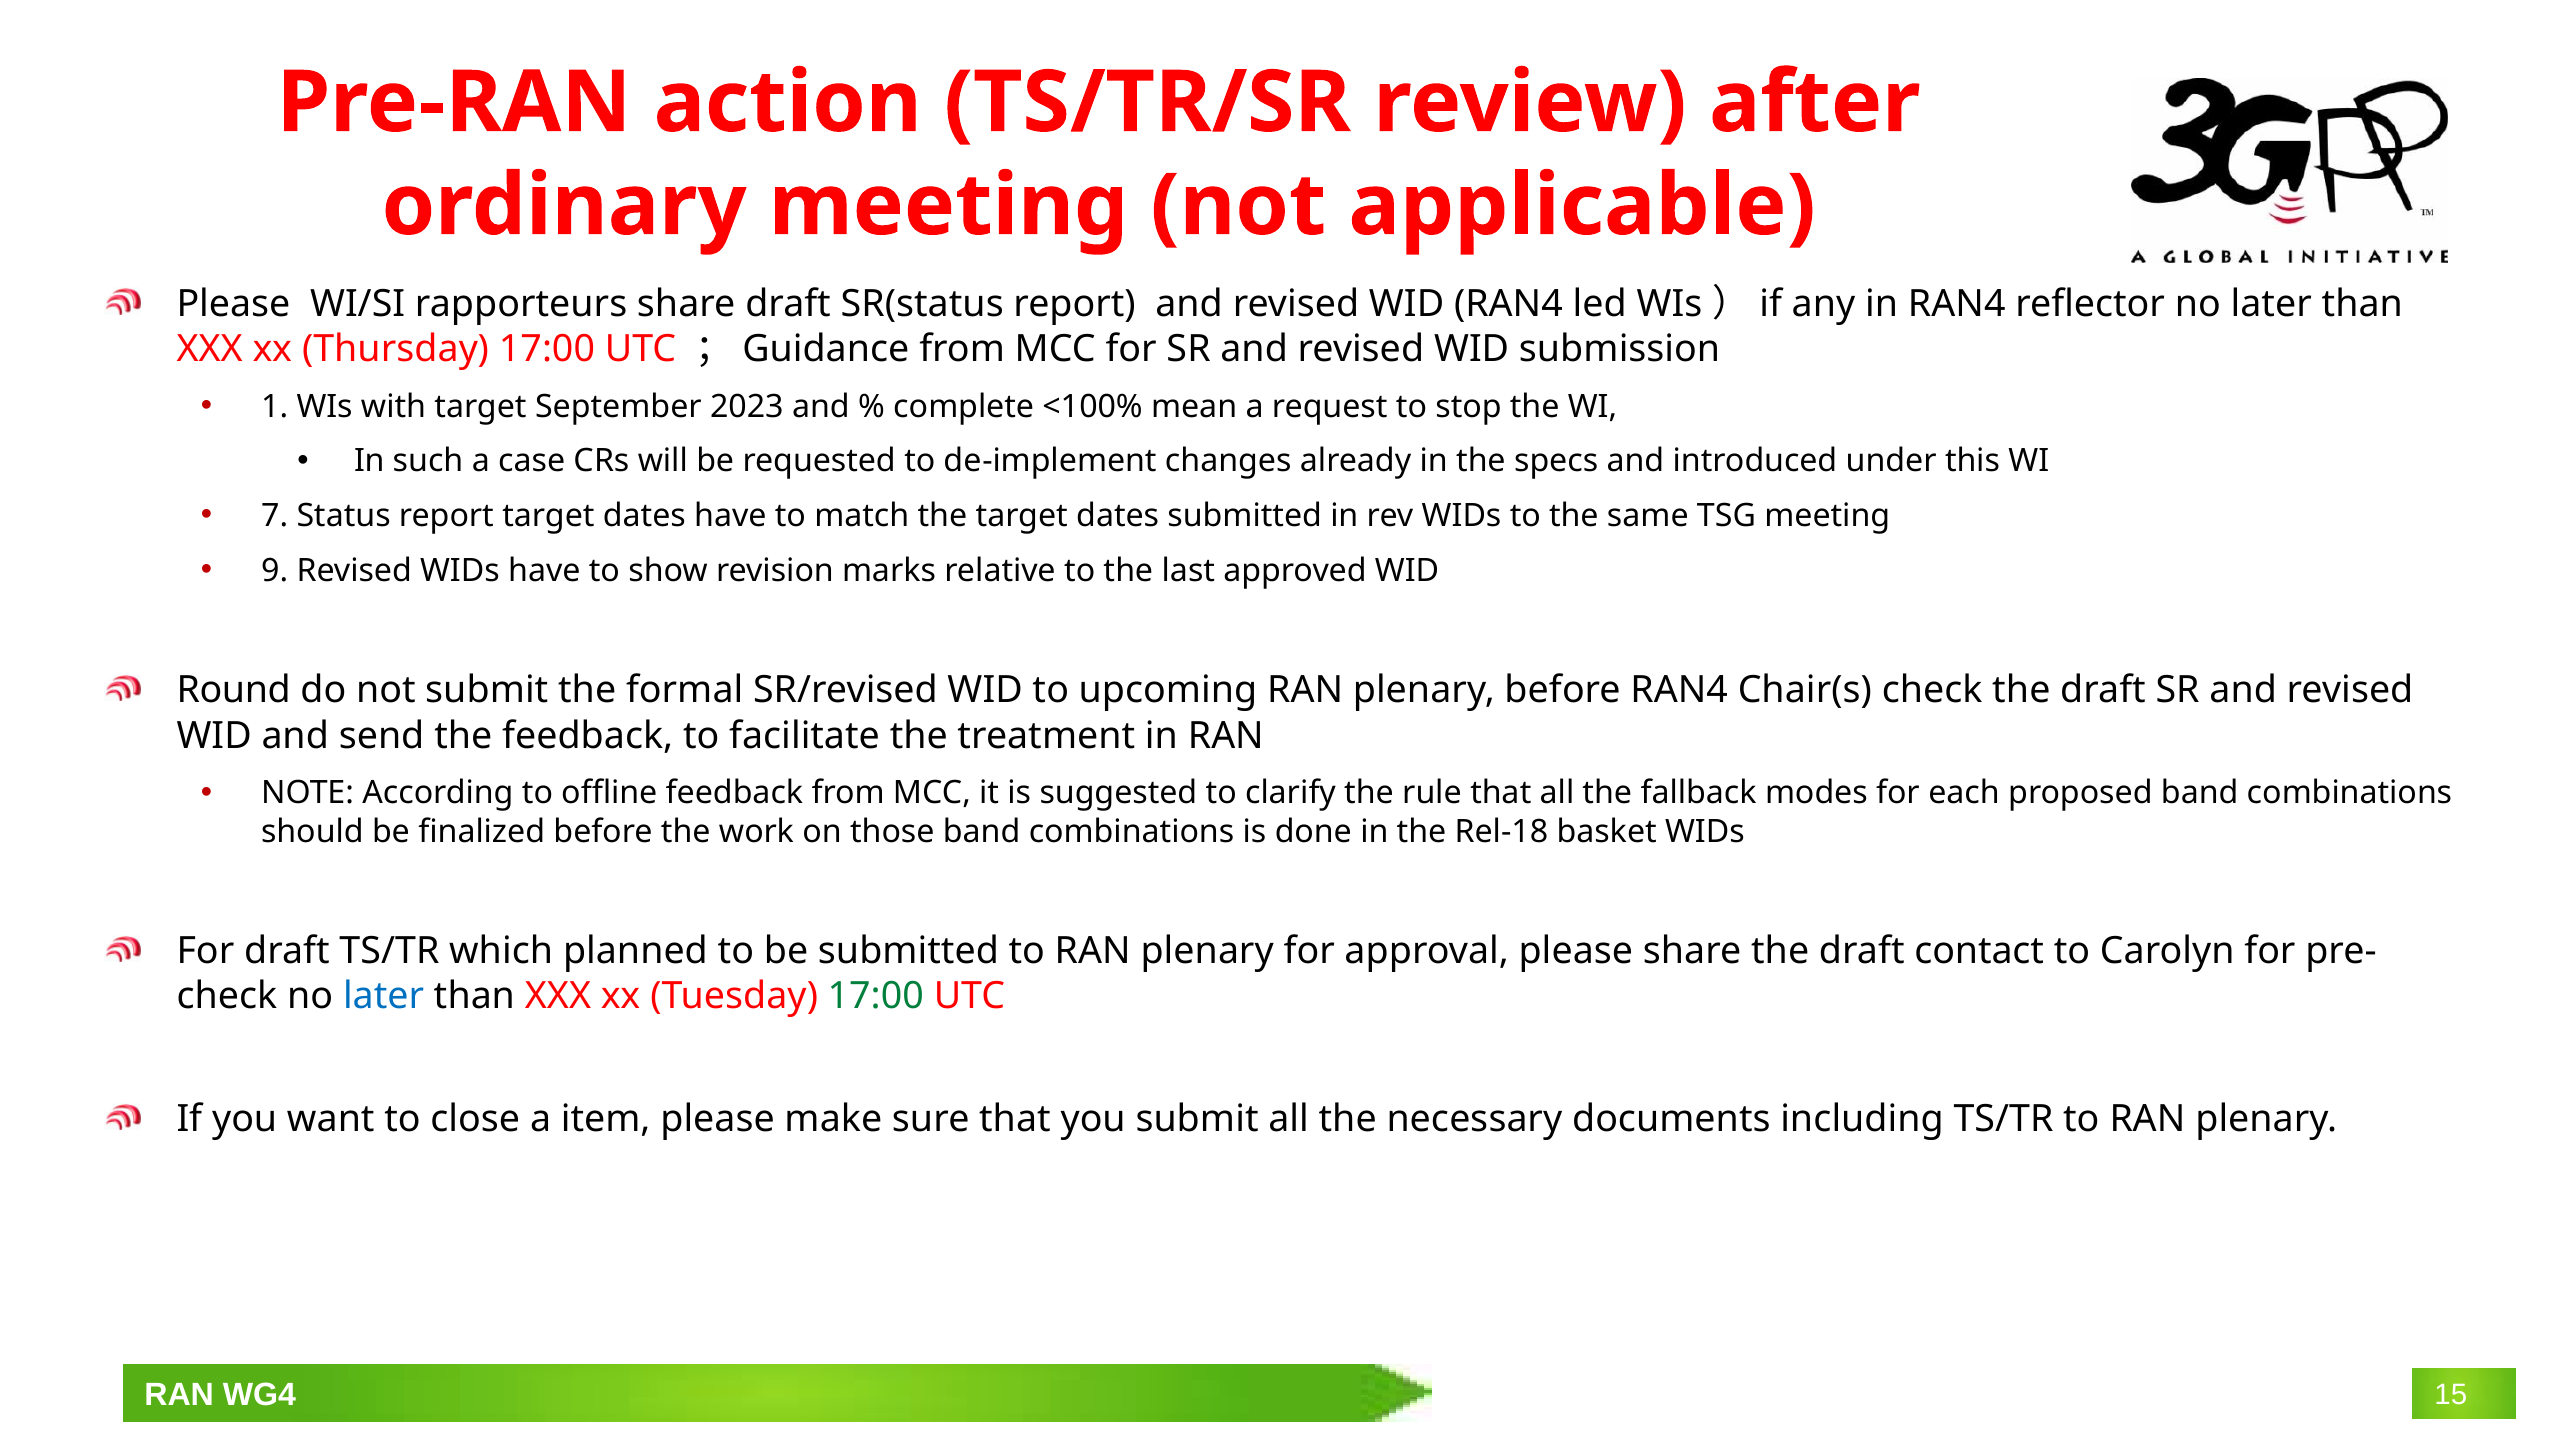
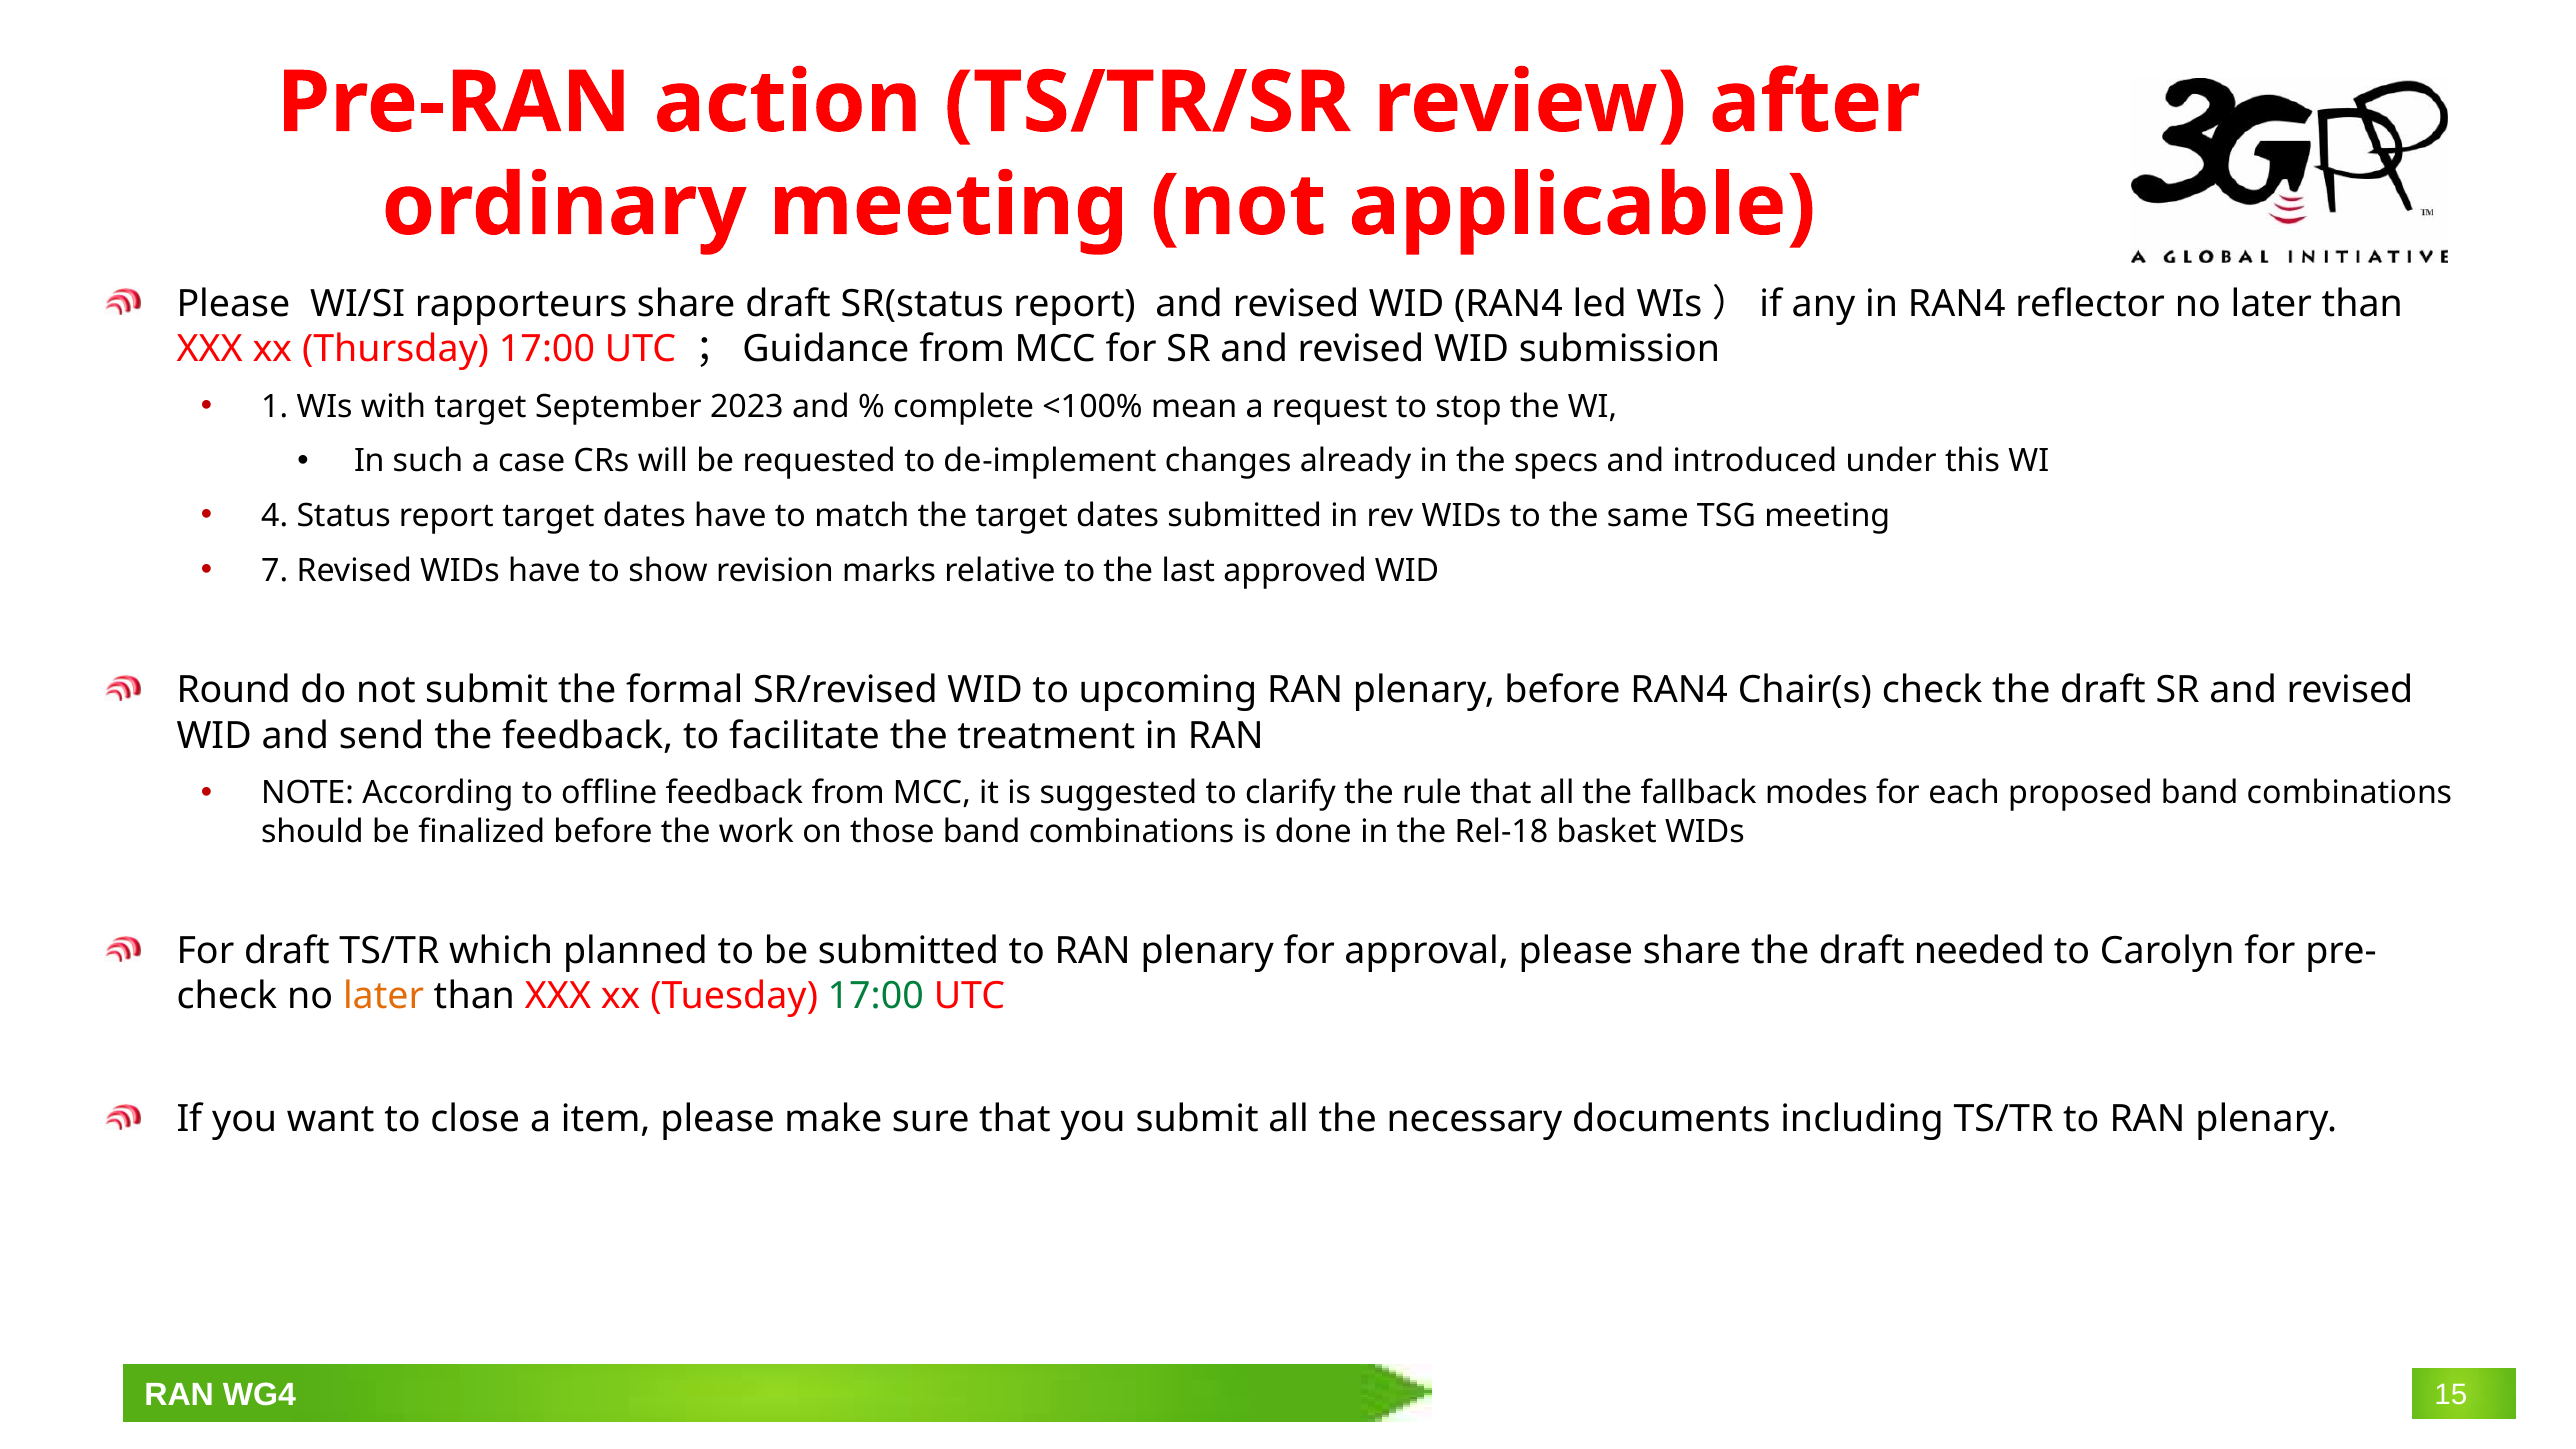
7: 7 -> 4
9: 9 -> 7
contact: contact -> needed
later at (384, 997) colour: blue -> orange
